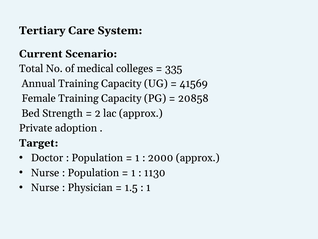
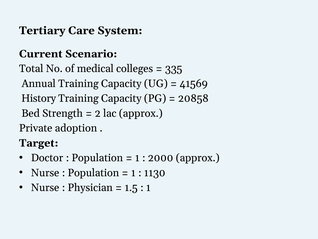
Female: Female -> History
